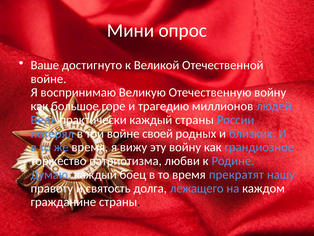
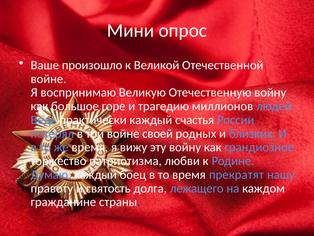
достигнуто: достигнуто -> произошло
каждый страны: страны -> счастья
